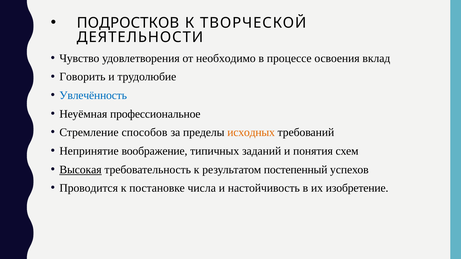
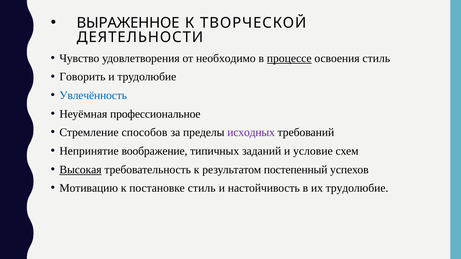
ПОДРОСТКОВ: ПОДРОСТКОВ -> ВЫРАЖЕННОЕ
процессе underline: none -> present
освоения вклад: вклад -> стиль
исходных colour: orange -> purple
понятия: понятия -> условие
Проводится: Проводится -> Мотивацию
постановке числа: числа -> стиль
их изобретение: изобретение -> трудолюбие
